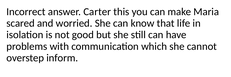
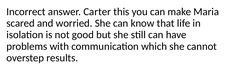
inform: inform -> results
